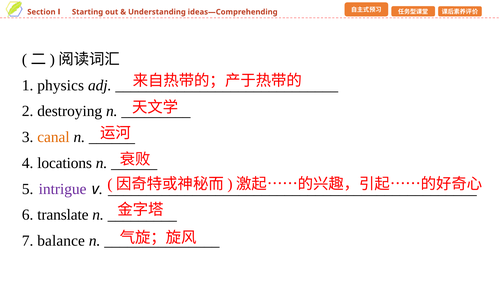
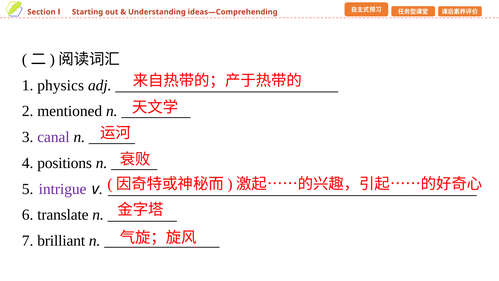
destroying: destroying -> mentioned
canal colour: orange -> purple
locations: locations -> positions
balance: balance -> brilliant
